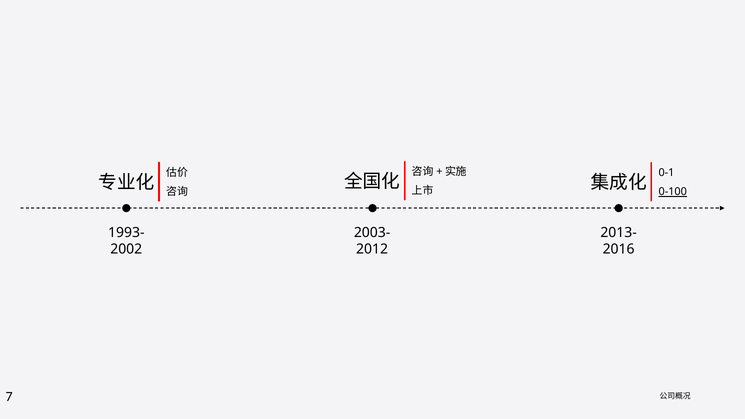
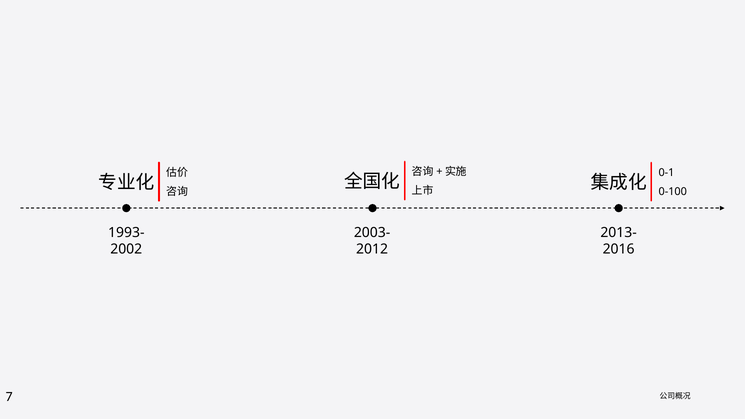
0-100 underline: present -> none
